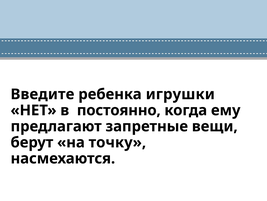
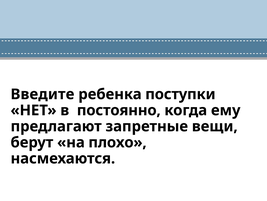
игрушки: игрушки -> поступки
точку: точку -> плохо
